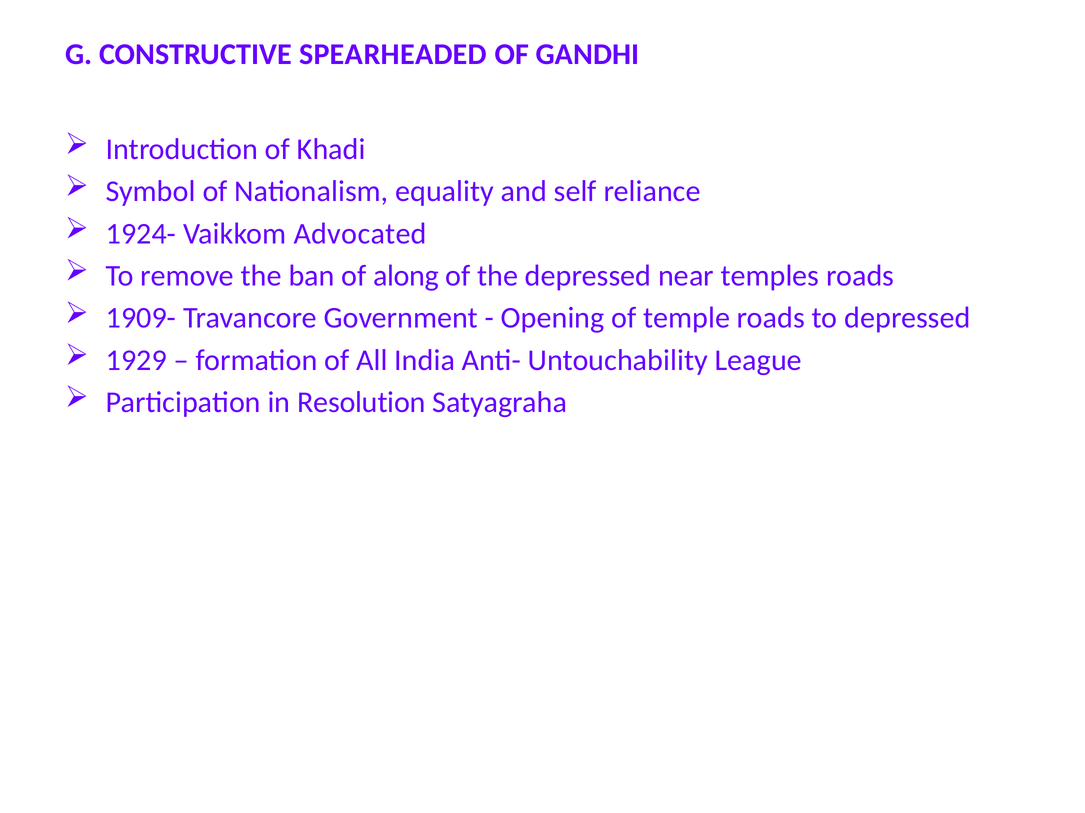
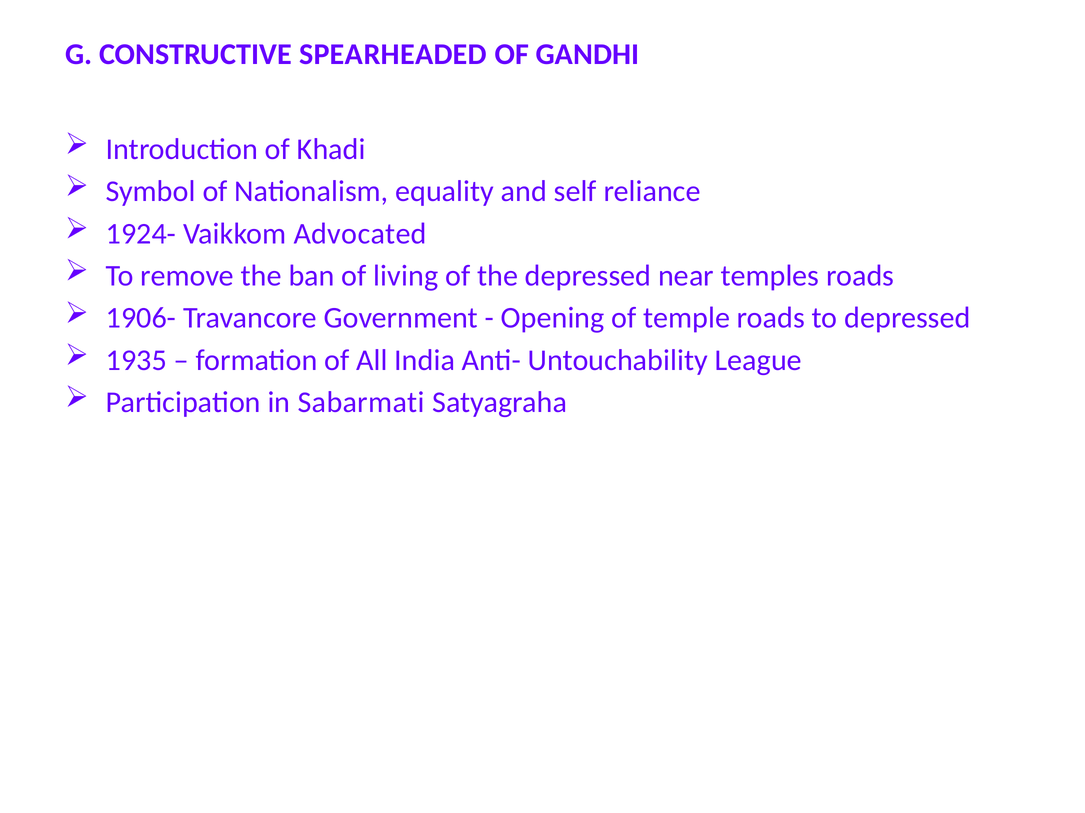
along: along -> living
1909-: 1909- -> 1906-
1929: 1929 -> 1935
Resolution: Resolution -> Sabarmati
